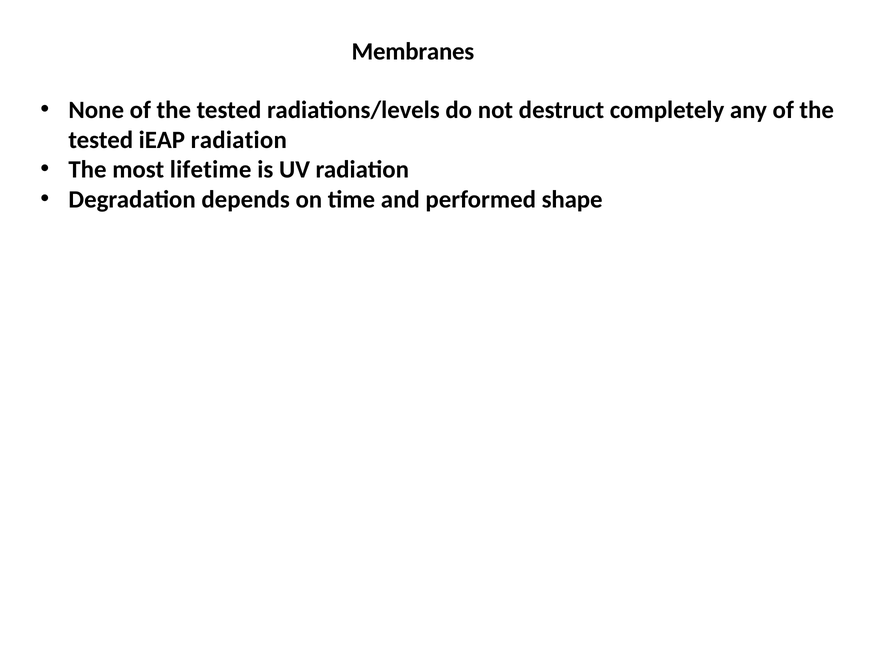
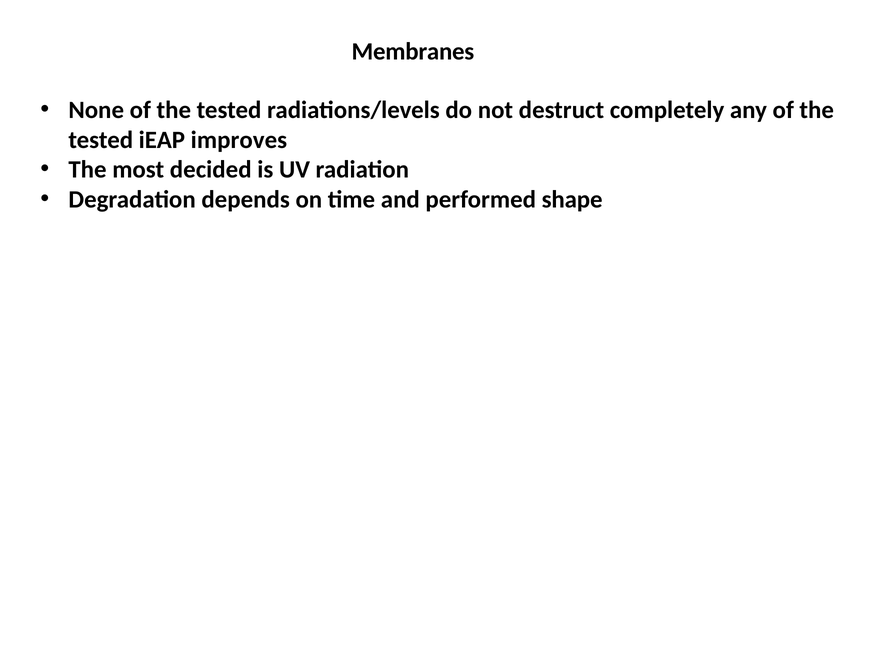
iEAP radiation: radiation -> improves
lifetime: lifetime -> decided
